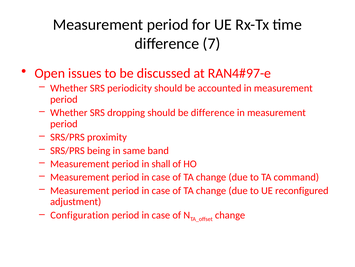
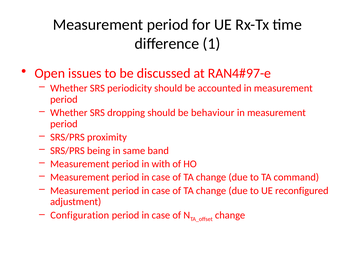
7: 7 -> 1
be difference: difference -> behaviour
shall: shall -> with
